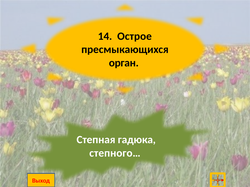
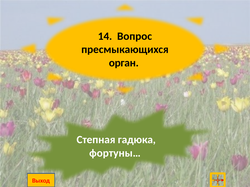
Острое: Острое -> Вопрос
степного…: степного… -> фортуны…
